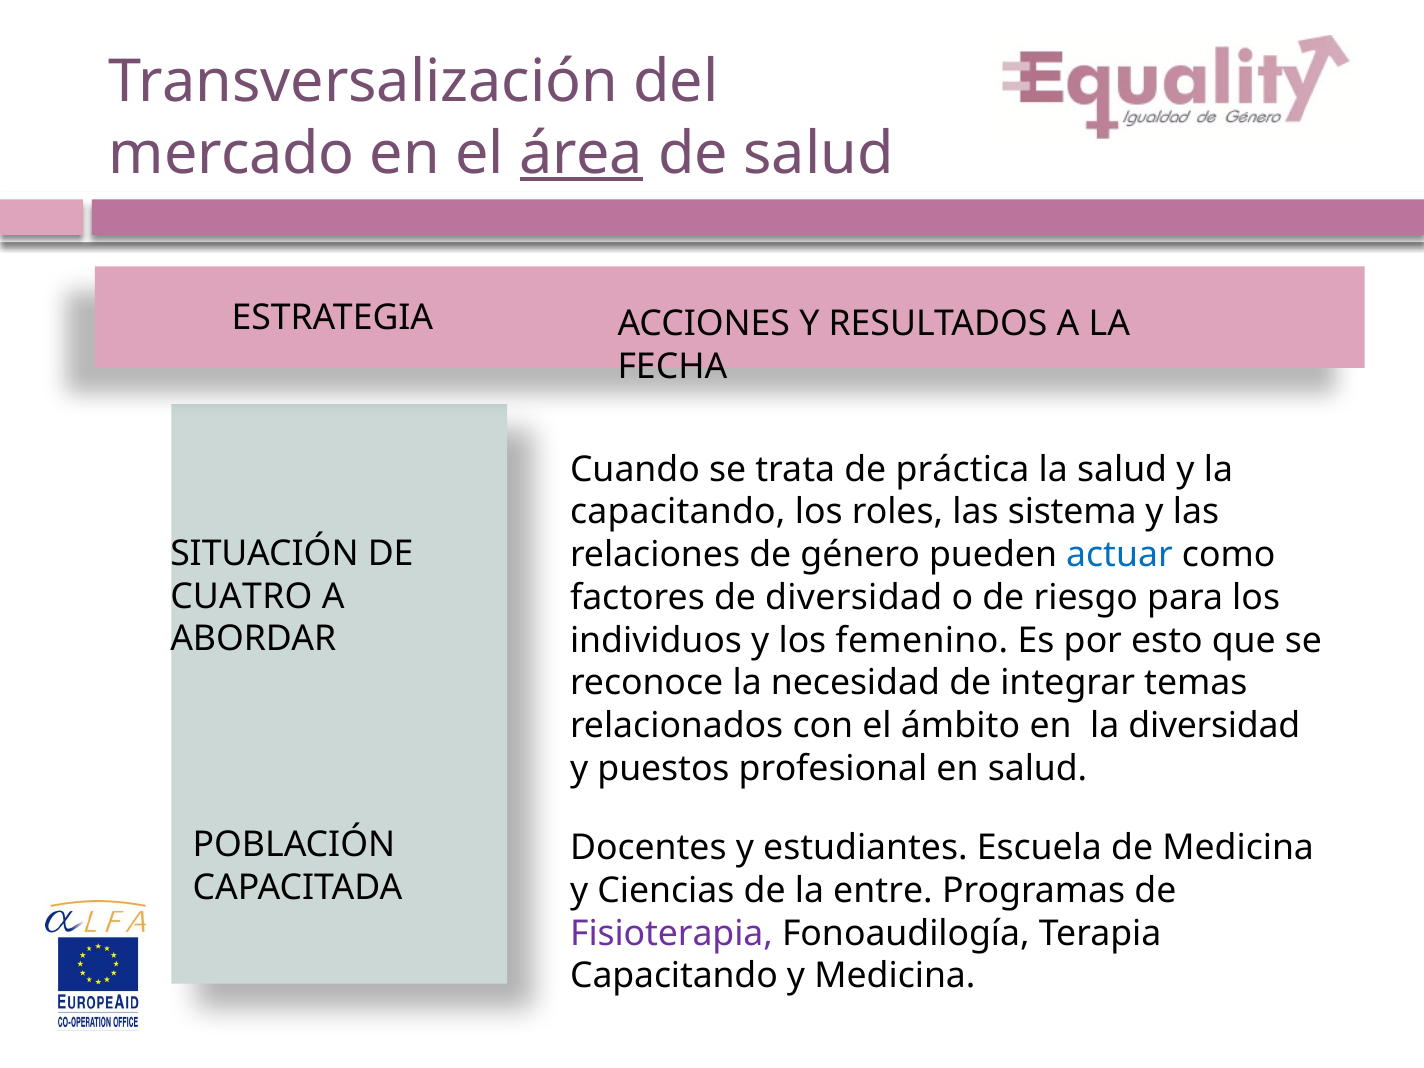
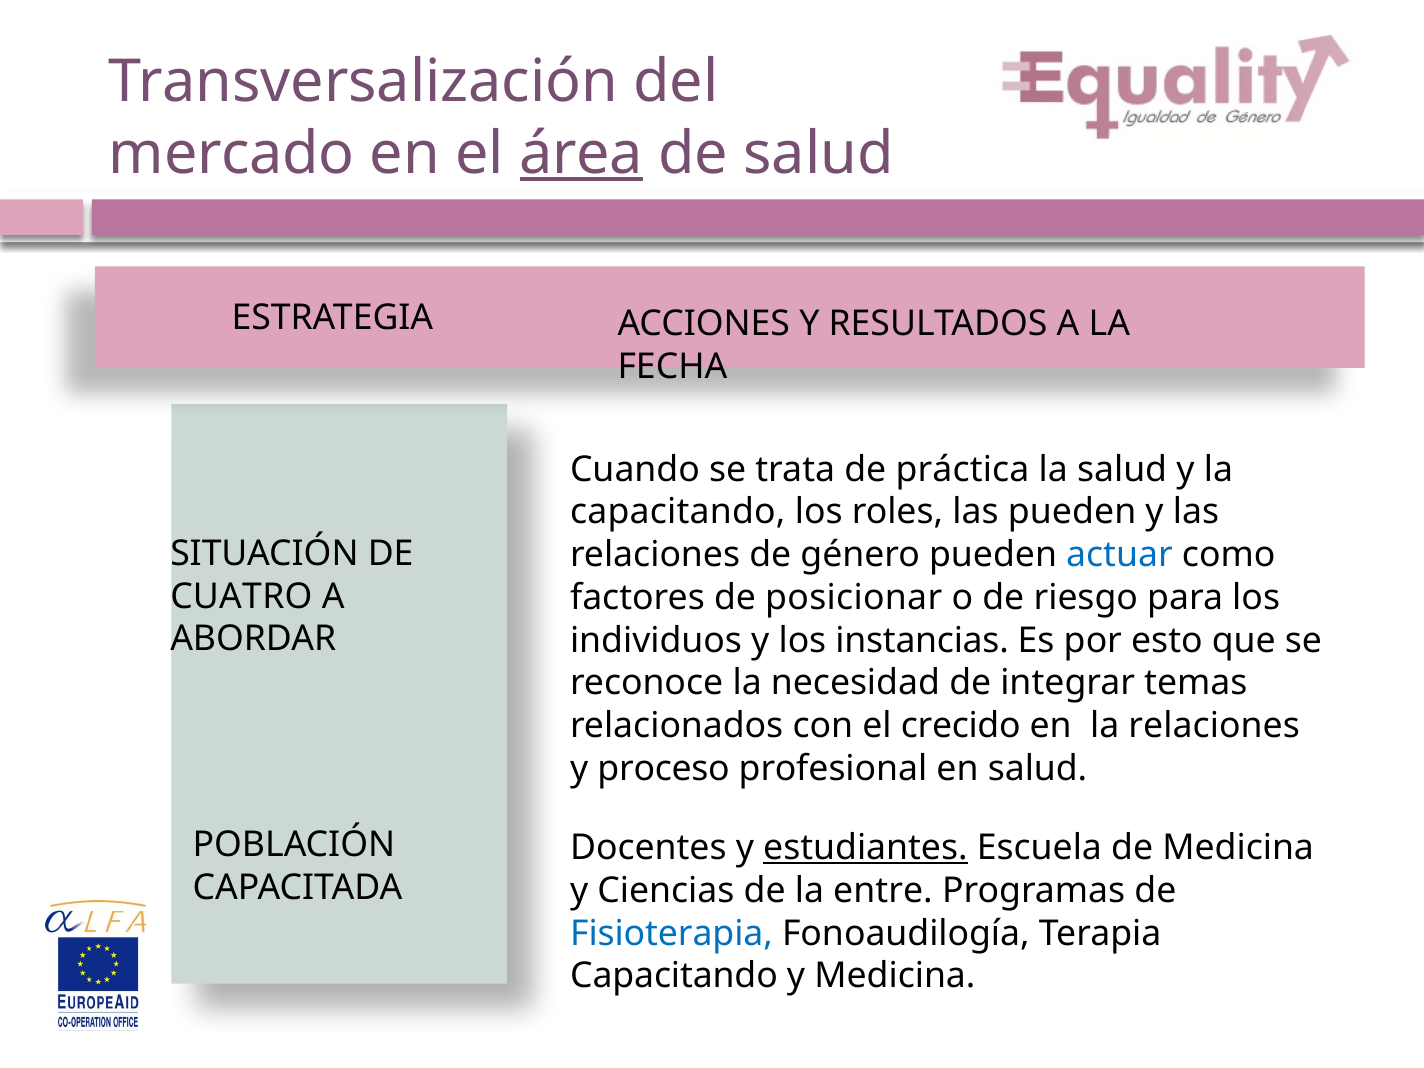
las sistema: sistema -> pueden
de diversidad: diversidad -> posicionar
femenino: femenino -> instancias
ámbito: ámbito -> crecido
la diversidad: diversidad -> relaciones
puestos: puestos -> proceso
estudiantes underline: none -> present
Fisioterapia colour: purple -> blue
